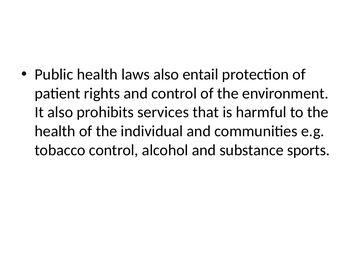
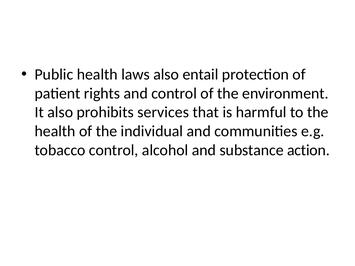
sports: sports -> action
